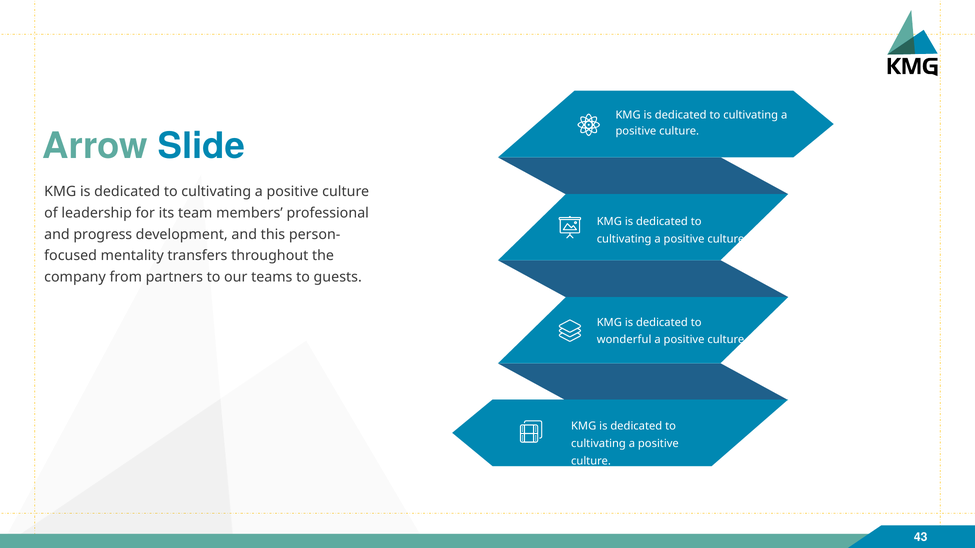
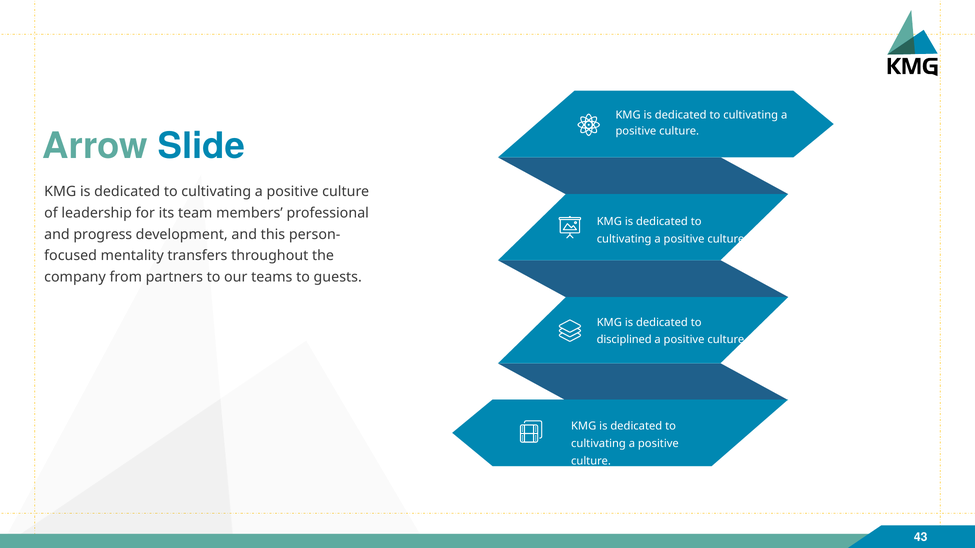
wonderful: wonderful -> disciplined
